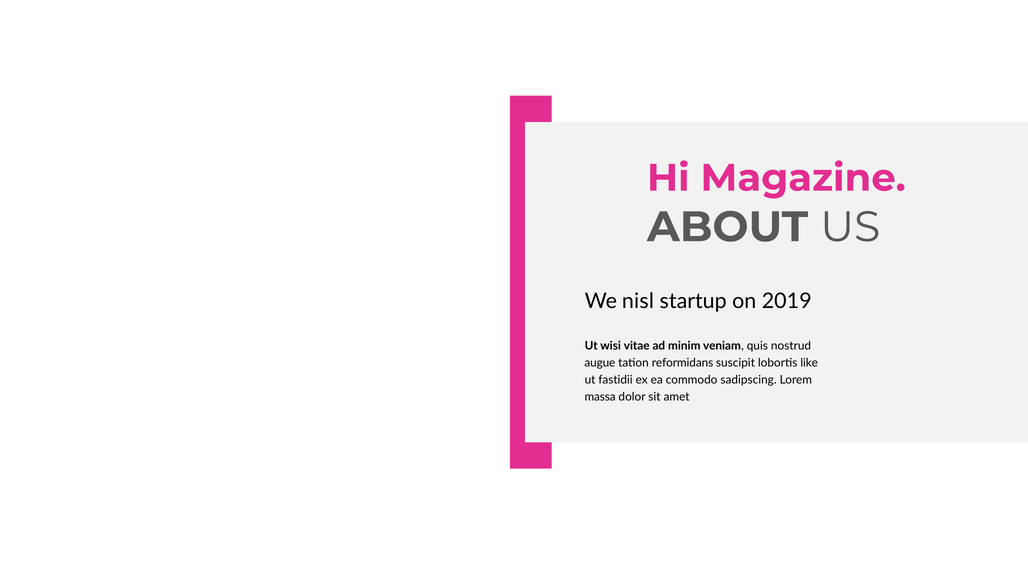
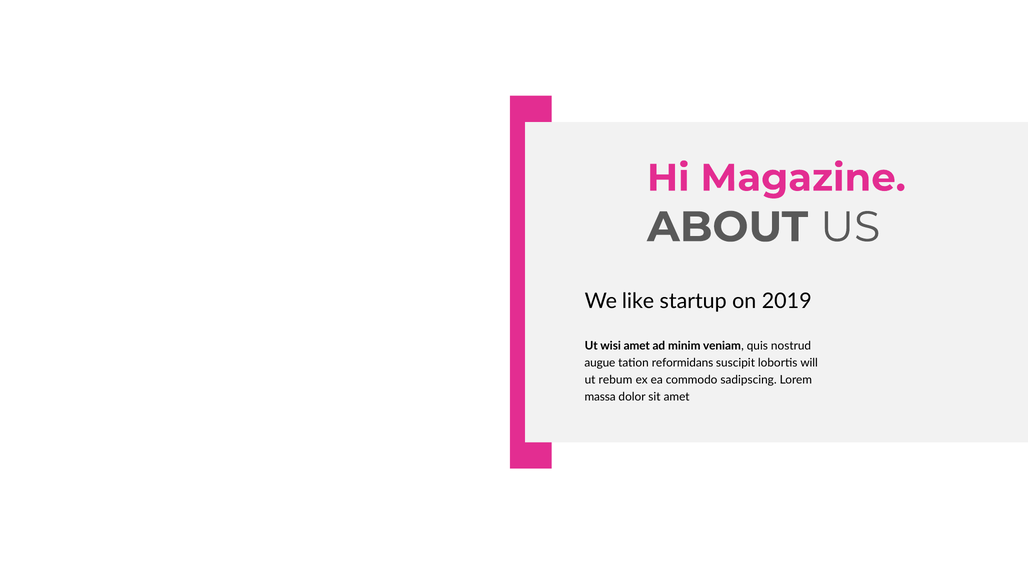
nisl: nisl -> like
wisi vitae: vitae -> amet
like: like -> will
fastidii: fastidii -> rebum
